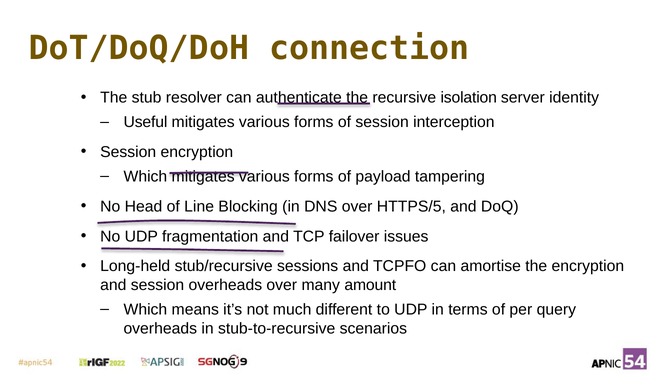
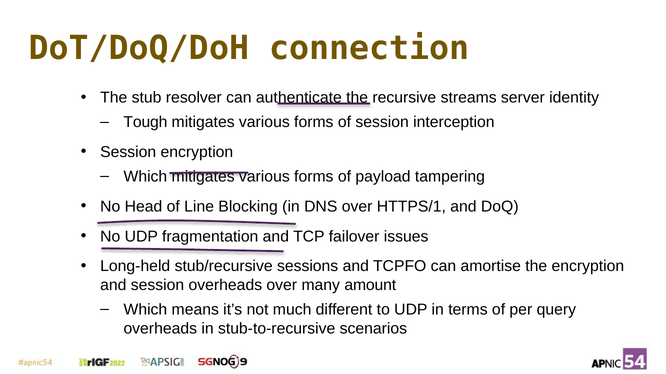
isolation: isolation -> streams
Useful: Useful -> Tough
HTTPS/5: HTTPS/5 -> HTTPS/1
